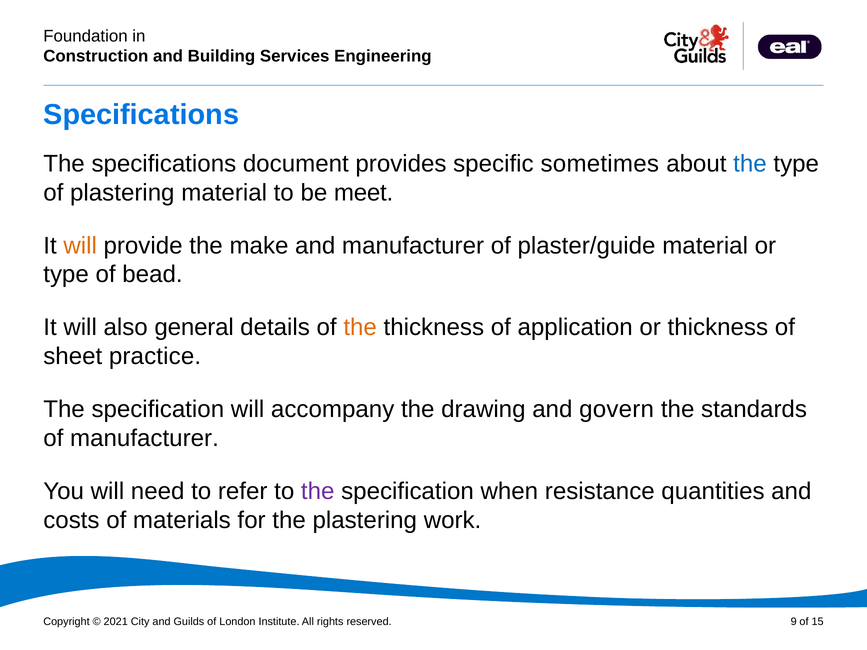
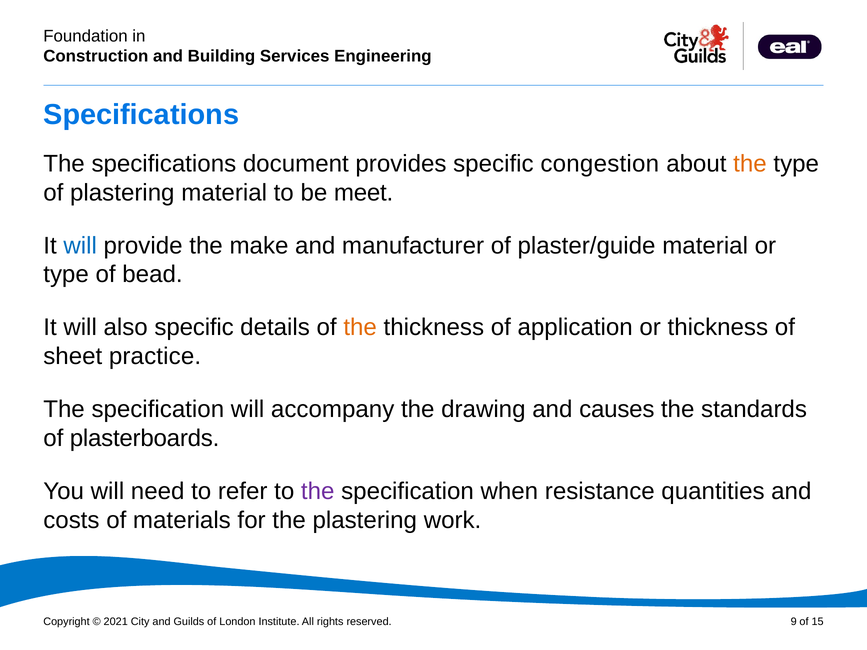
sometimes: sometimes -> congestion
the at (750, 164) colour: blue -> orange
will at (80, 246) colour: orange -> blue
also general: general -> specific
govern: govern -> causes
of manufacturer: manufacturer -> plasterboards
